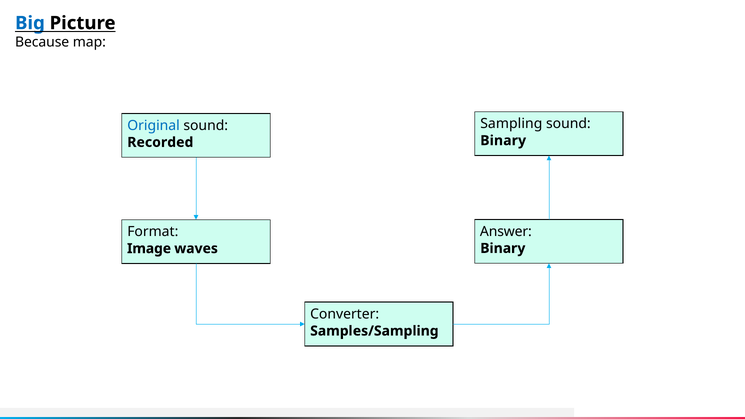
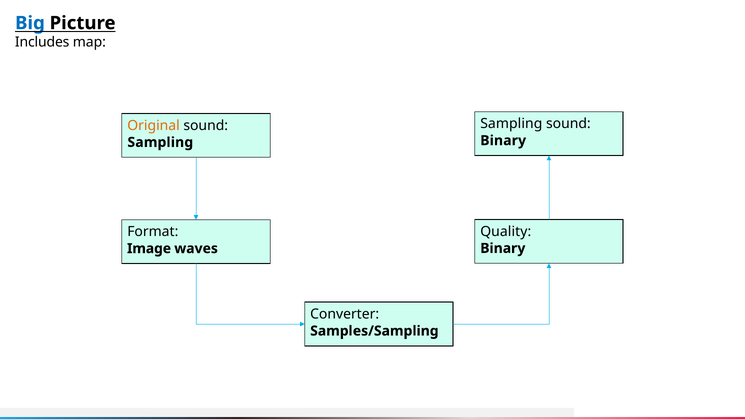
Because: Because -> Includes
Original colour: blue -> orange
Recorded at (160, 142): Recorded -> Sampling
Answer: Answer -> Quality
